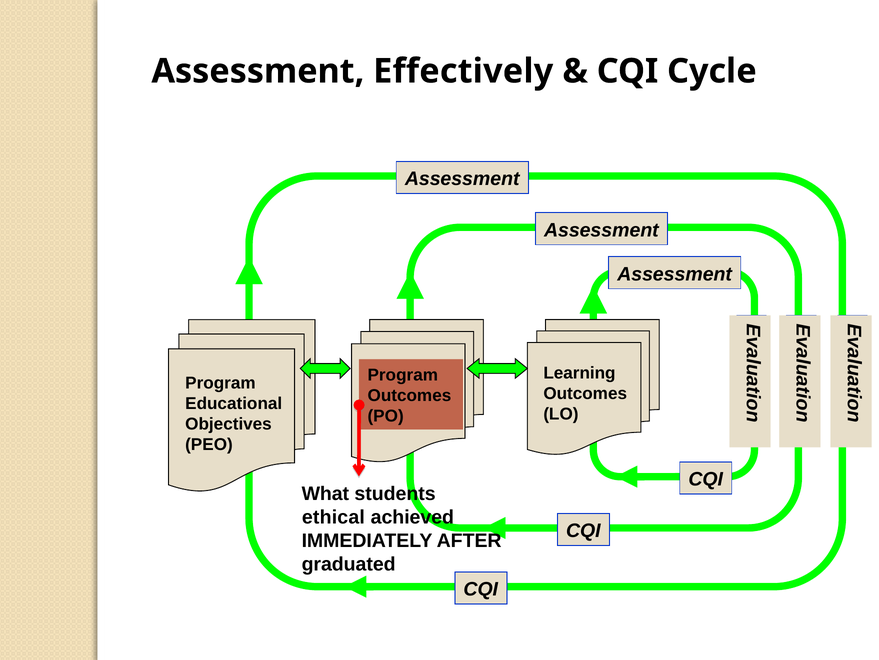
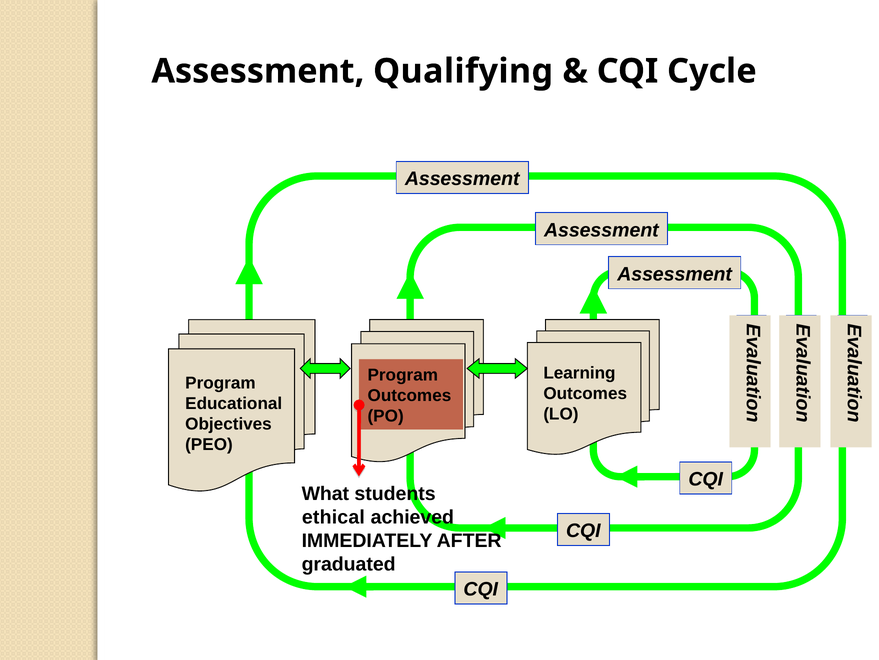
Effectively: Effectively -> Qualifying
